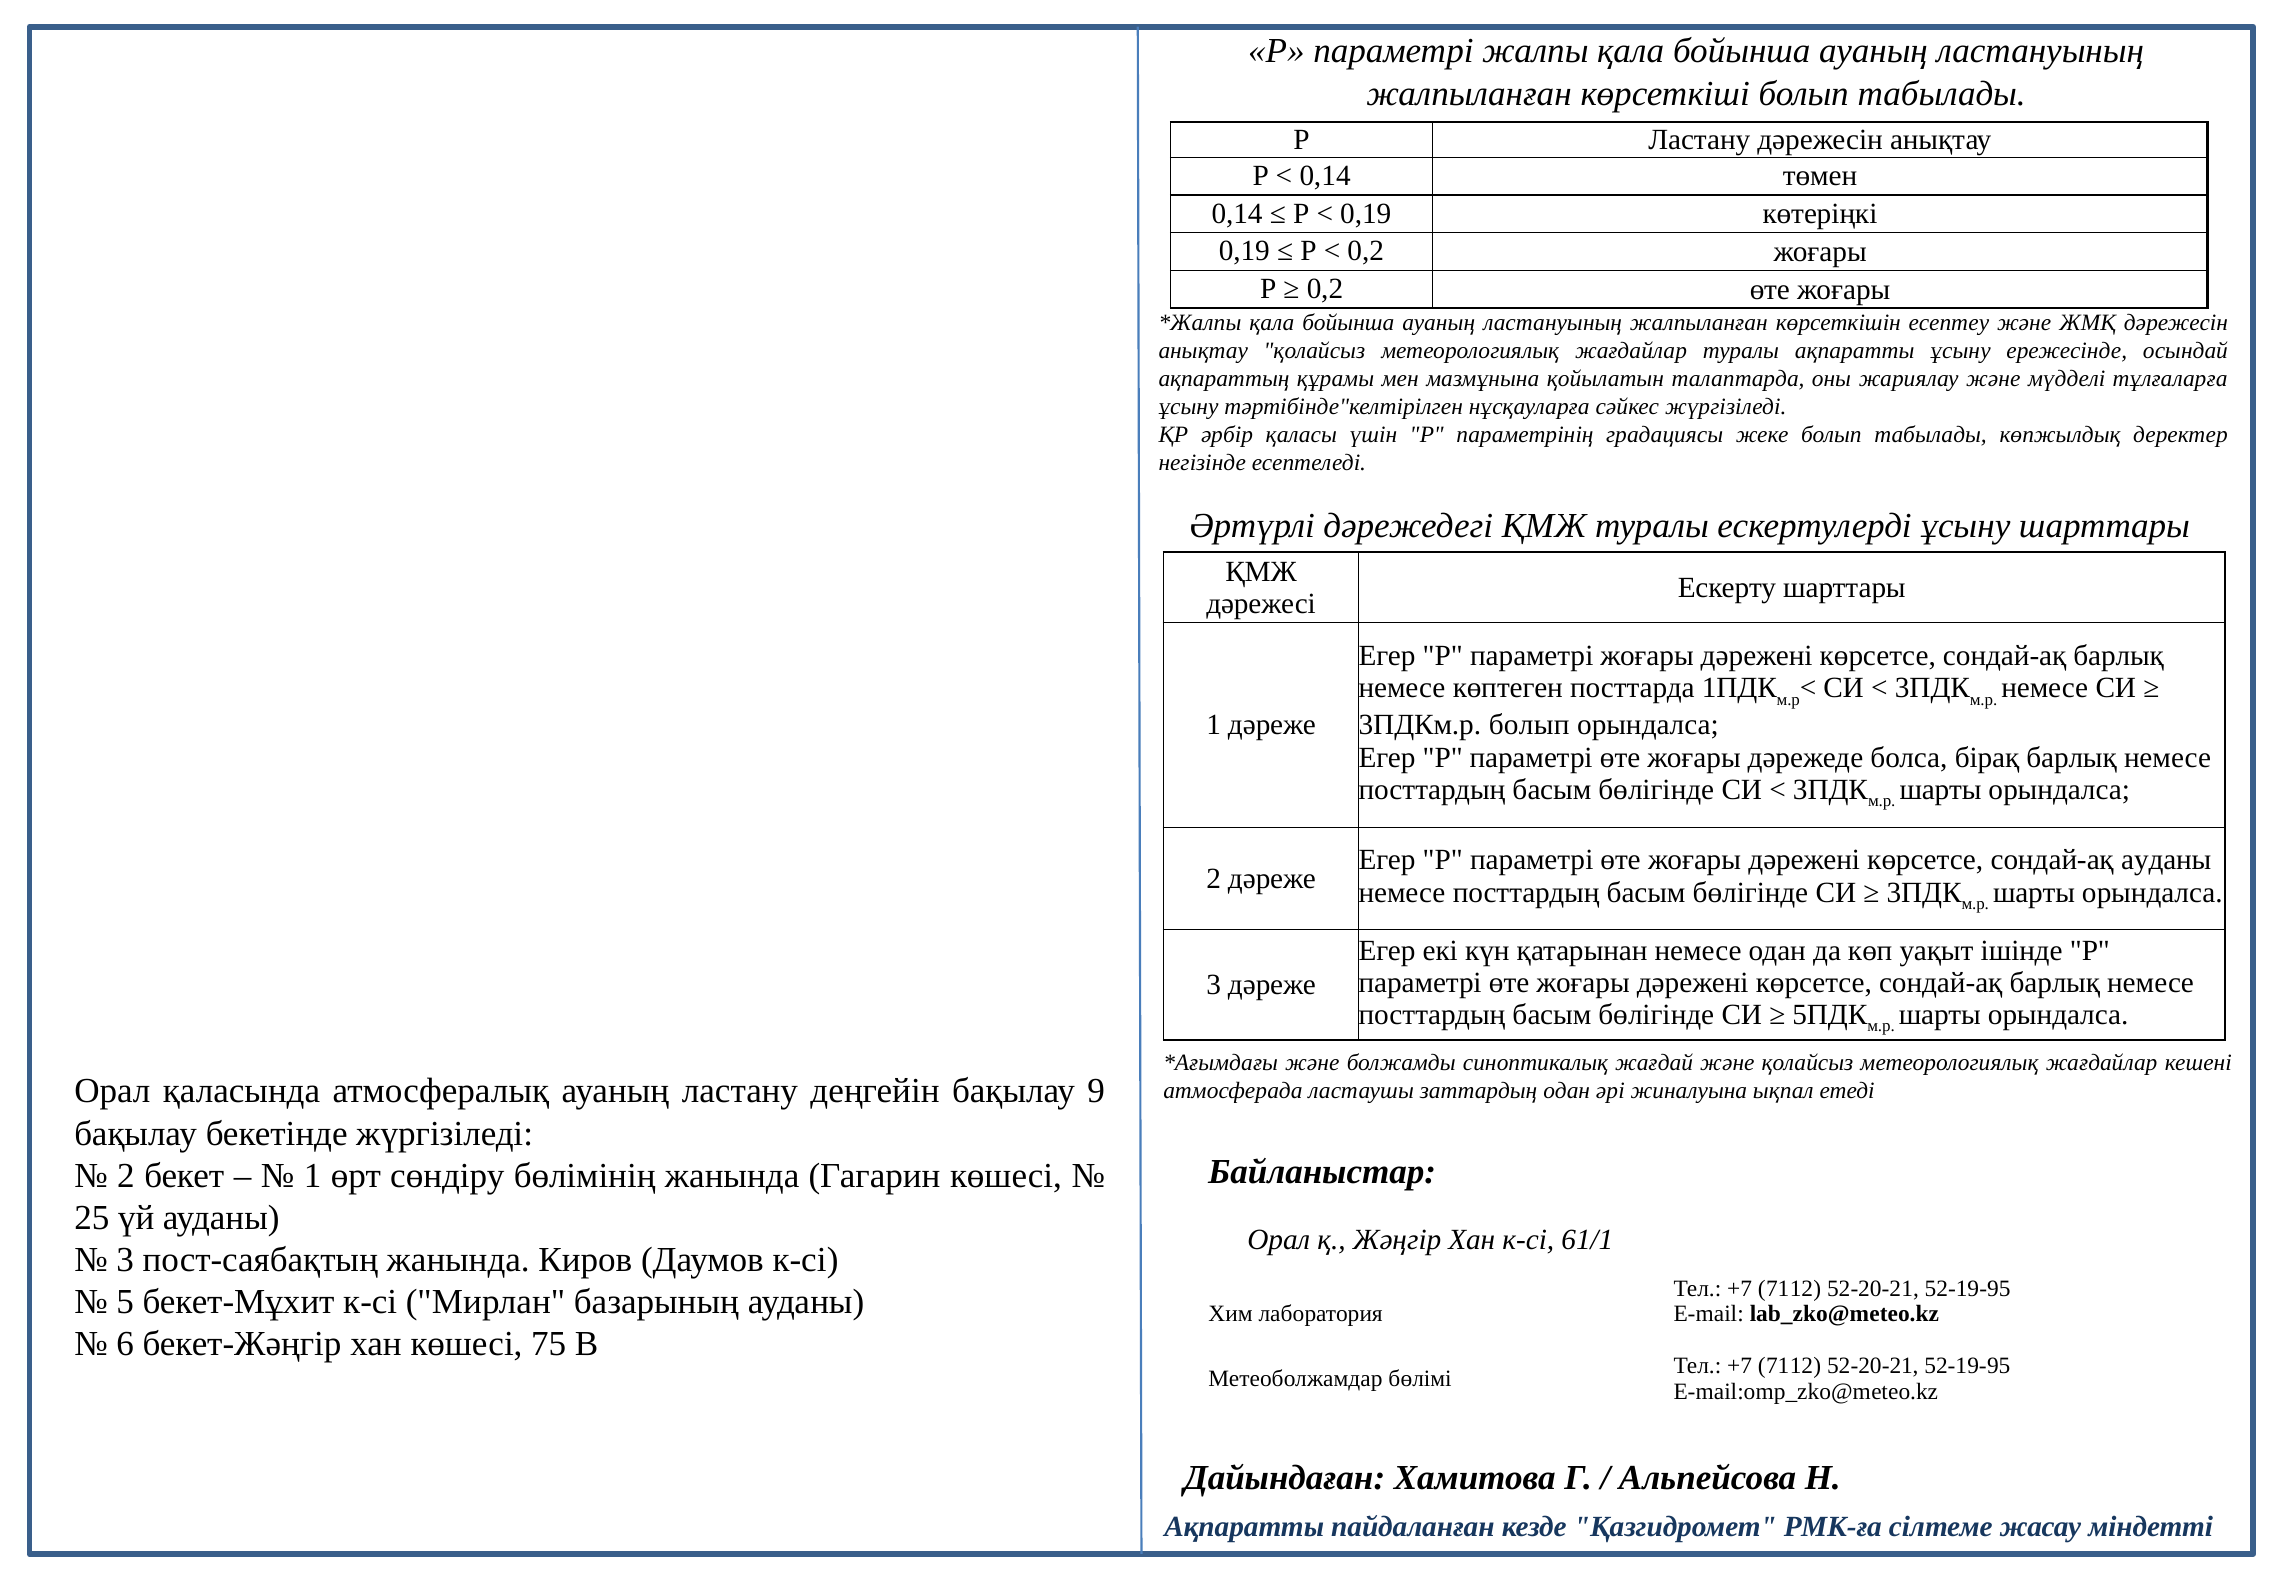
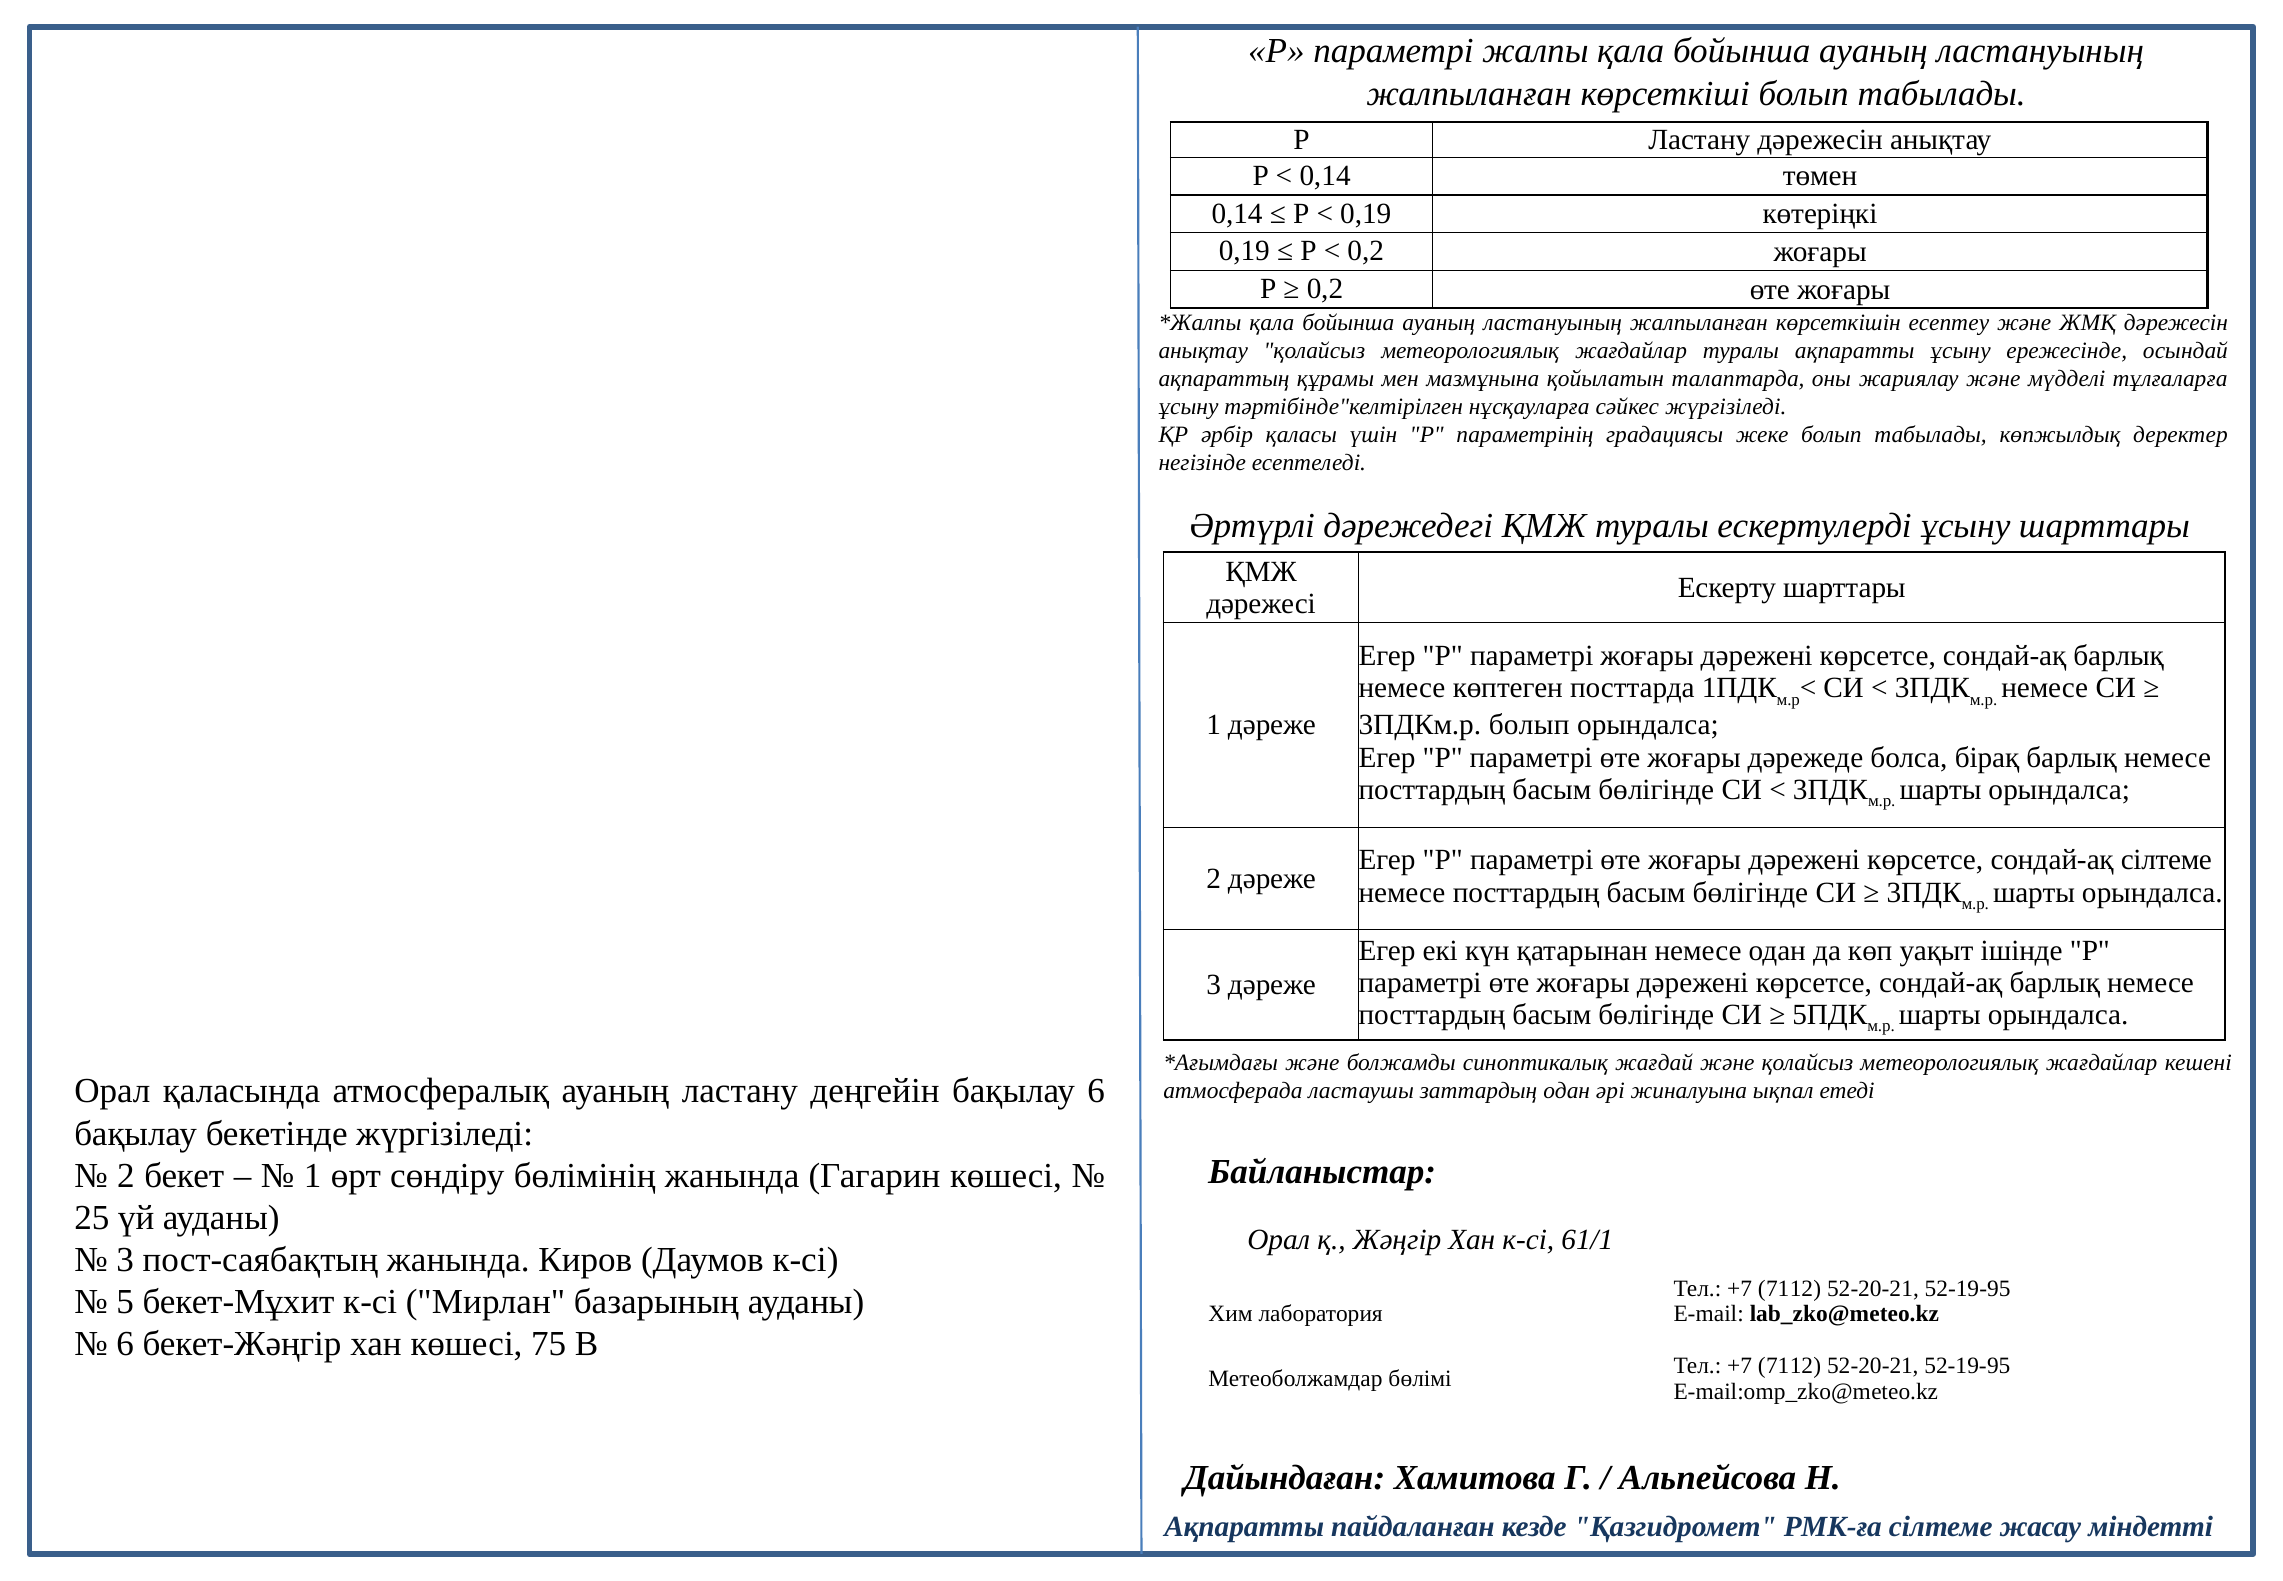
сондай-ақ ауданы: ауданы -> сілтеме
бақылау 9: 9 -> 6
